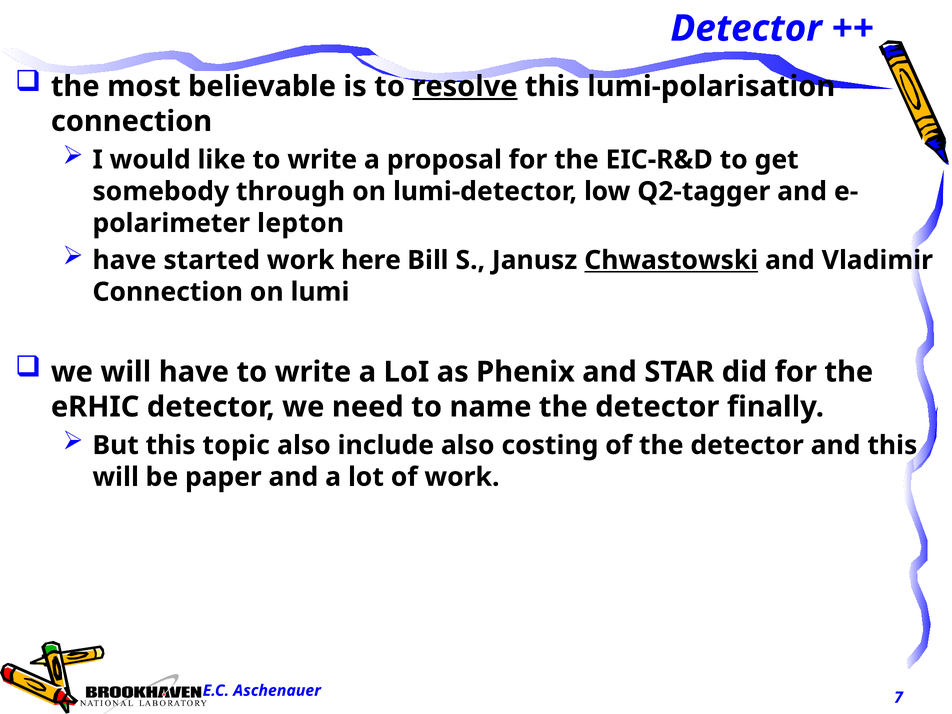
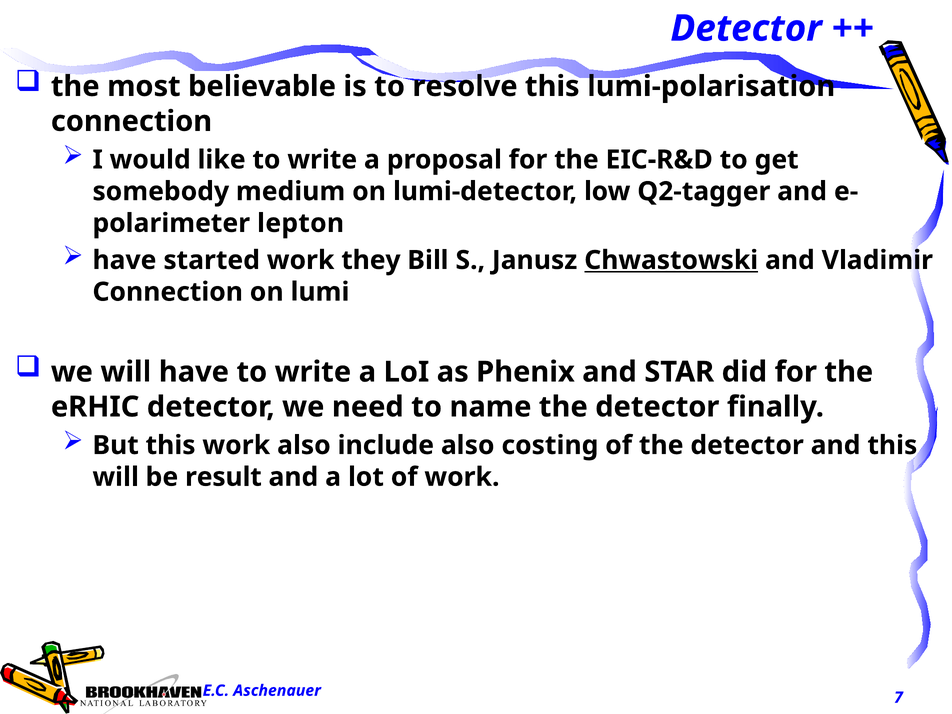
resolve underline: present -> none
through: through -> medium
here: here -> they
this topic: topic -> work
paper: paper -> result
